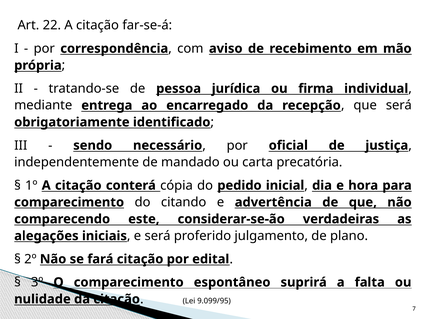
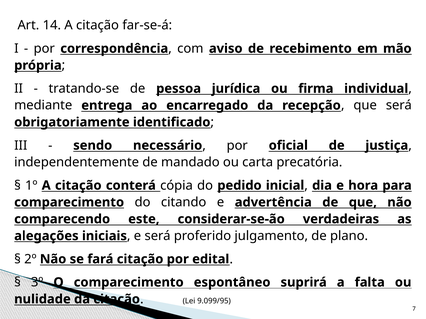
22: 22 -> 14
